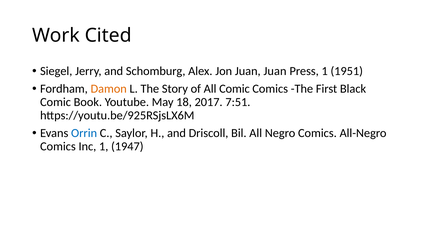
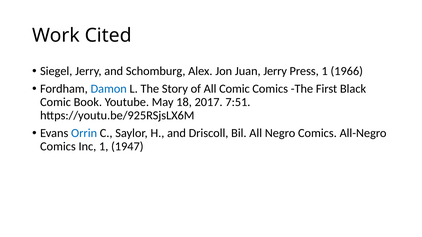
Juan Juan: Juan -> Jerry
1951: 1951 -> 1966
Damon colour: orange -> blue
